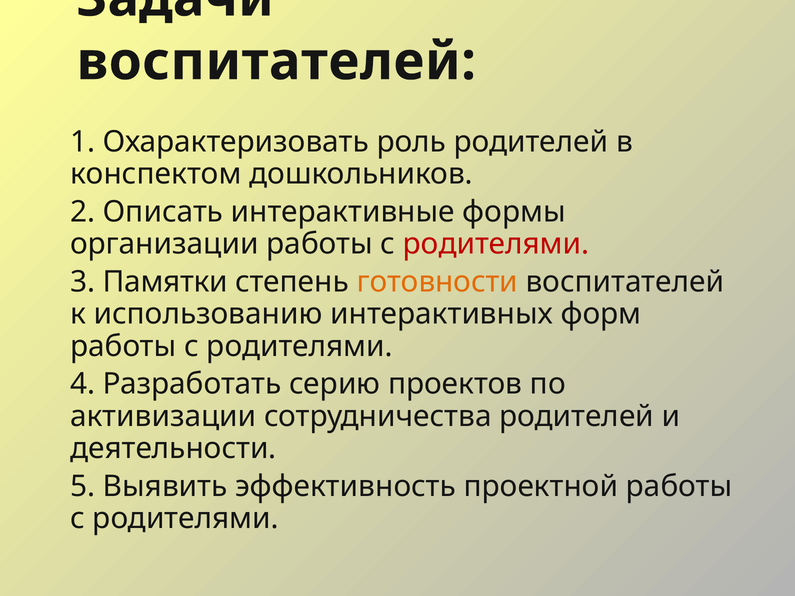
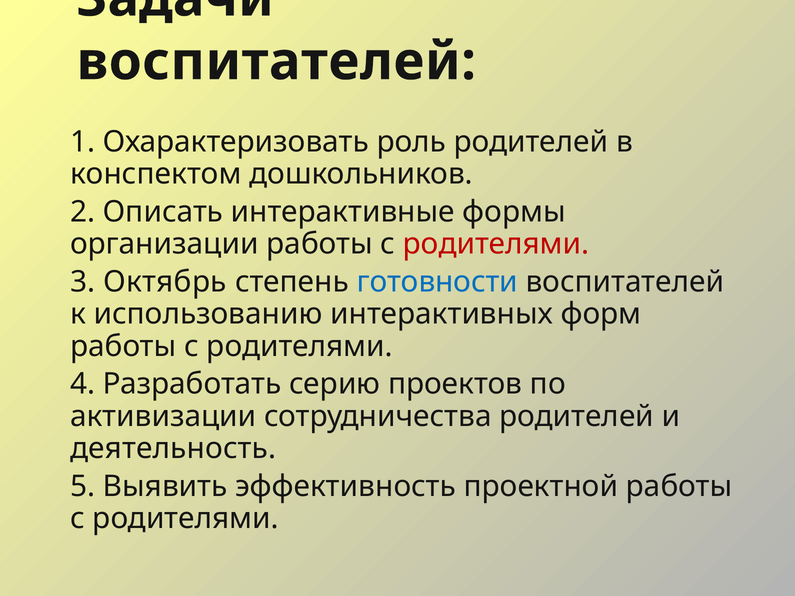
Памятки: Памятки -> Октябрь
готовности colour: orange -> blue
деятельности: деятельности -> деятельность
